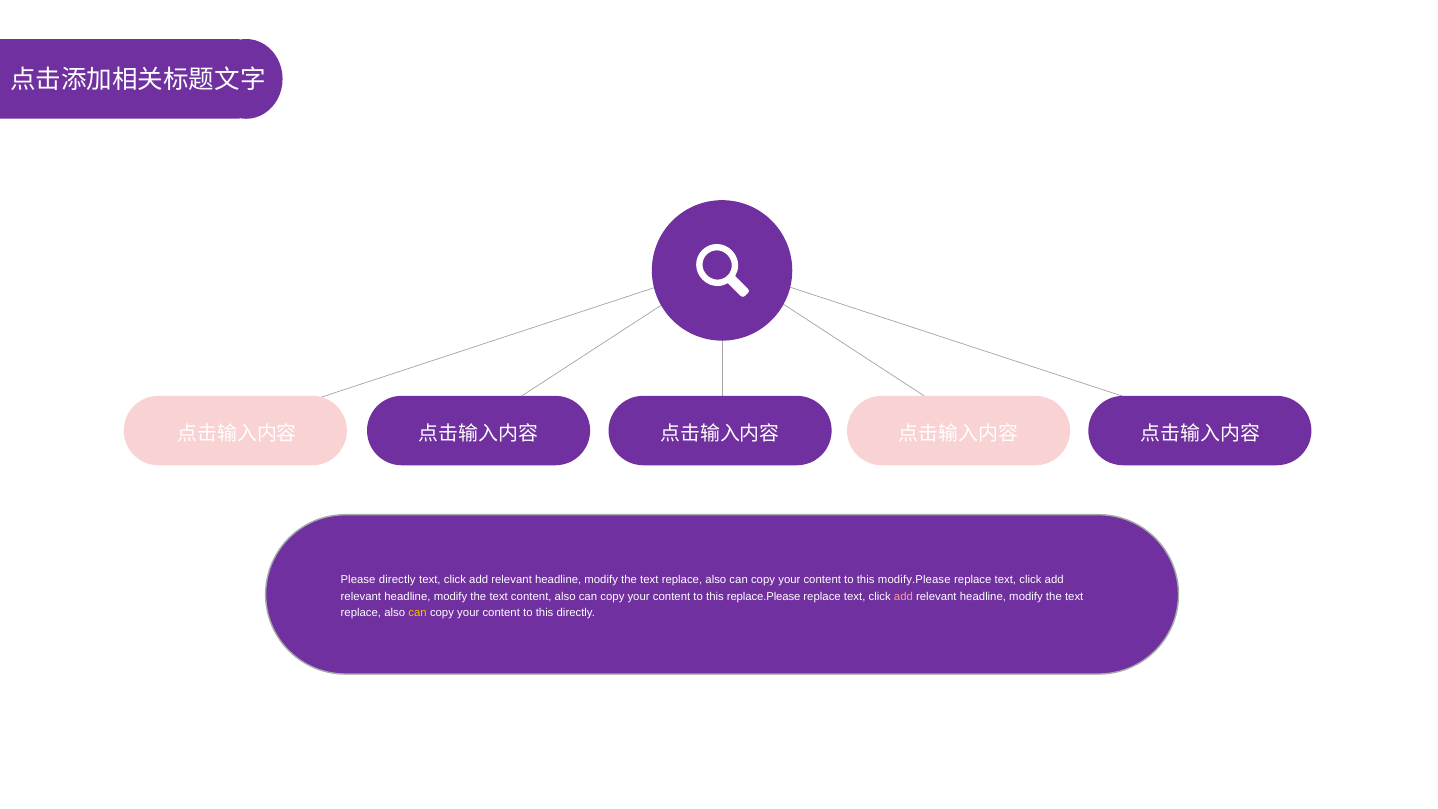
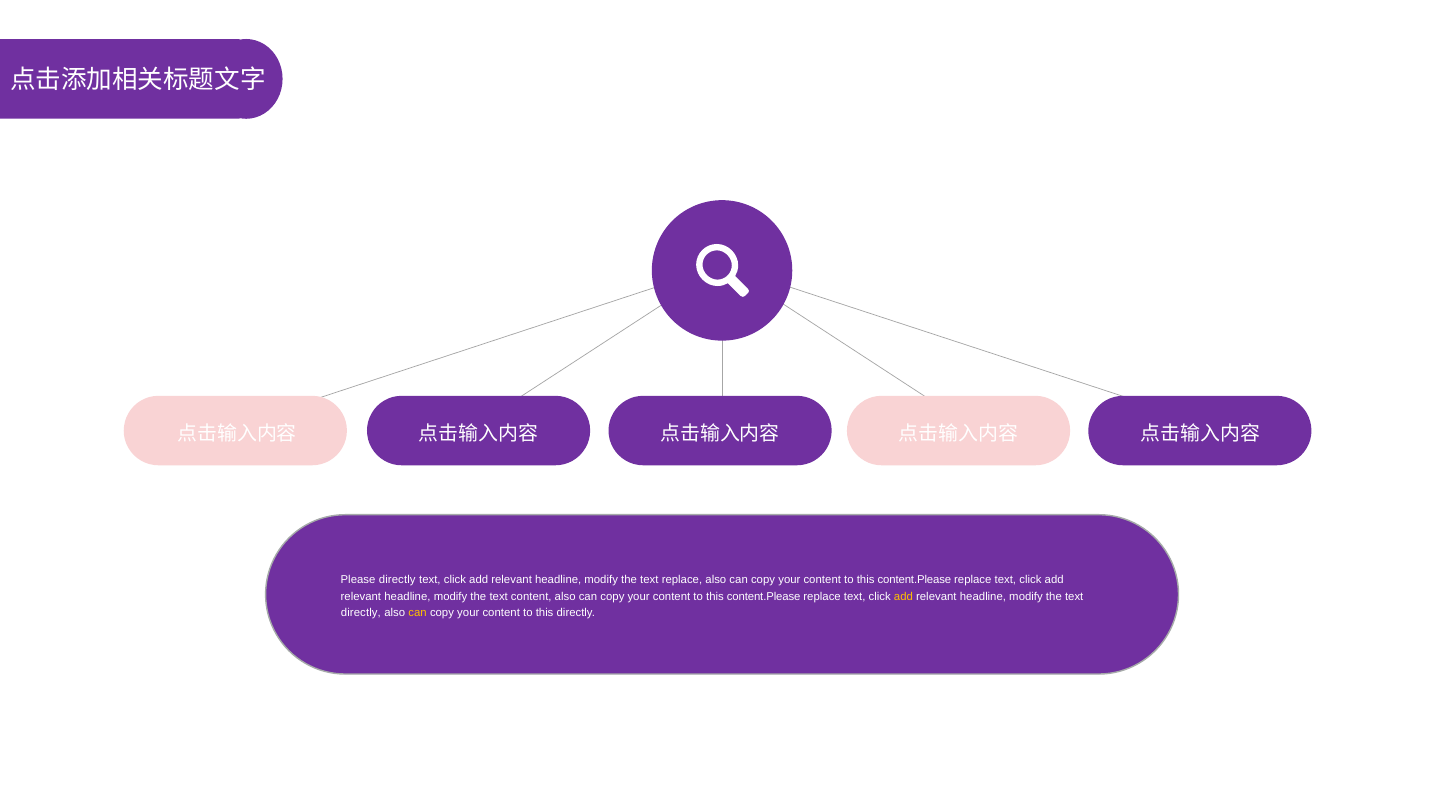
modify.Please at (914, 580): modify.Please -> content.Please
replace.Please at (764, 596): replace.Please -> content.Please
add at (903, 596) colour: pink -> yellow
replace at (361, 613): replace -> directly
